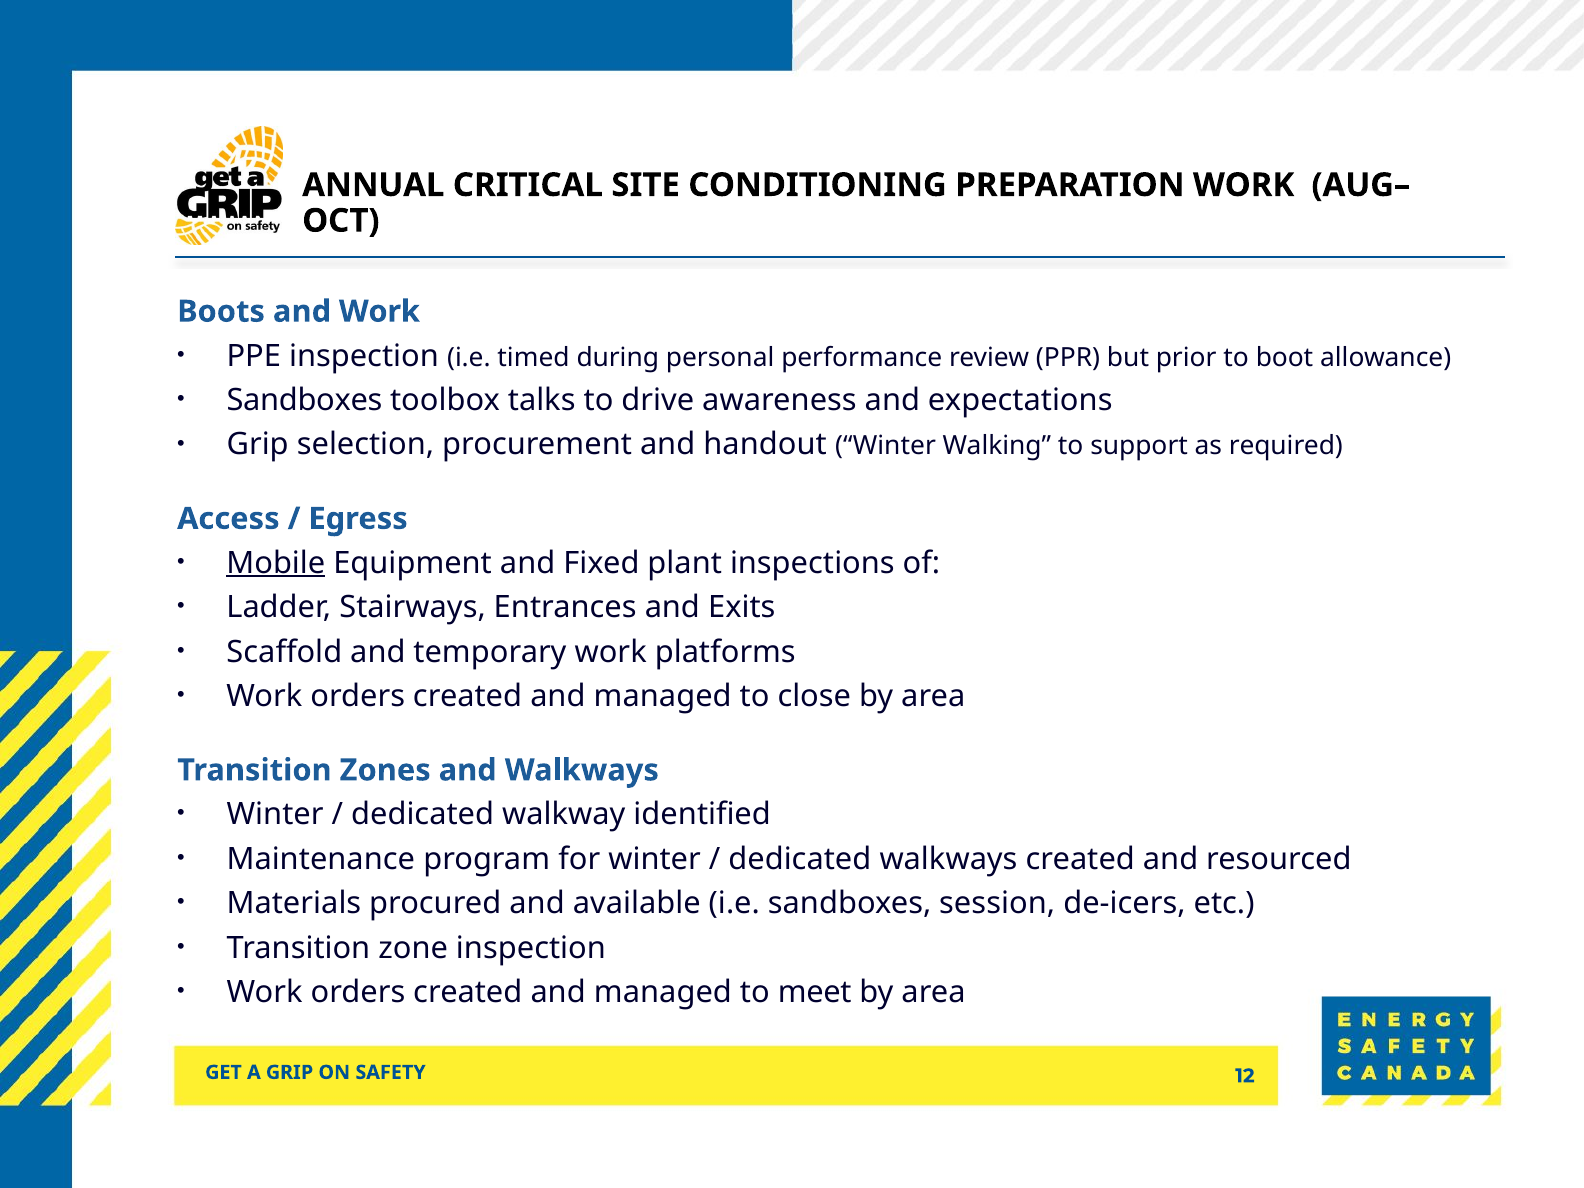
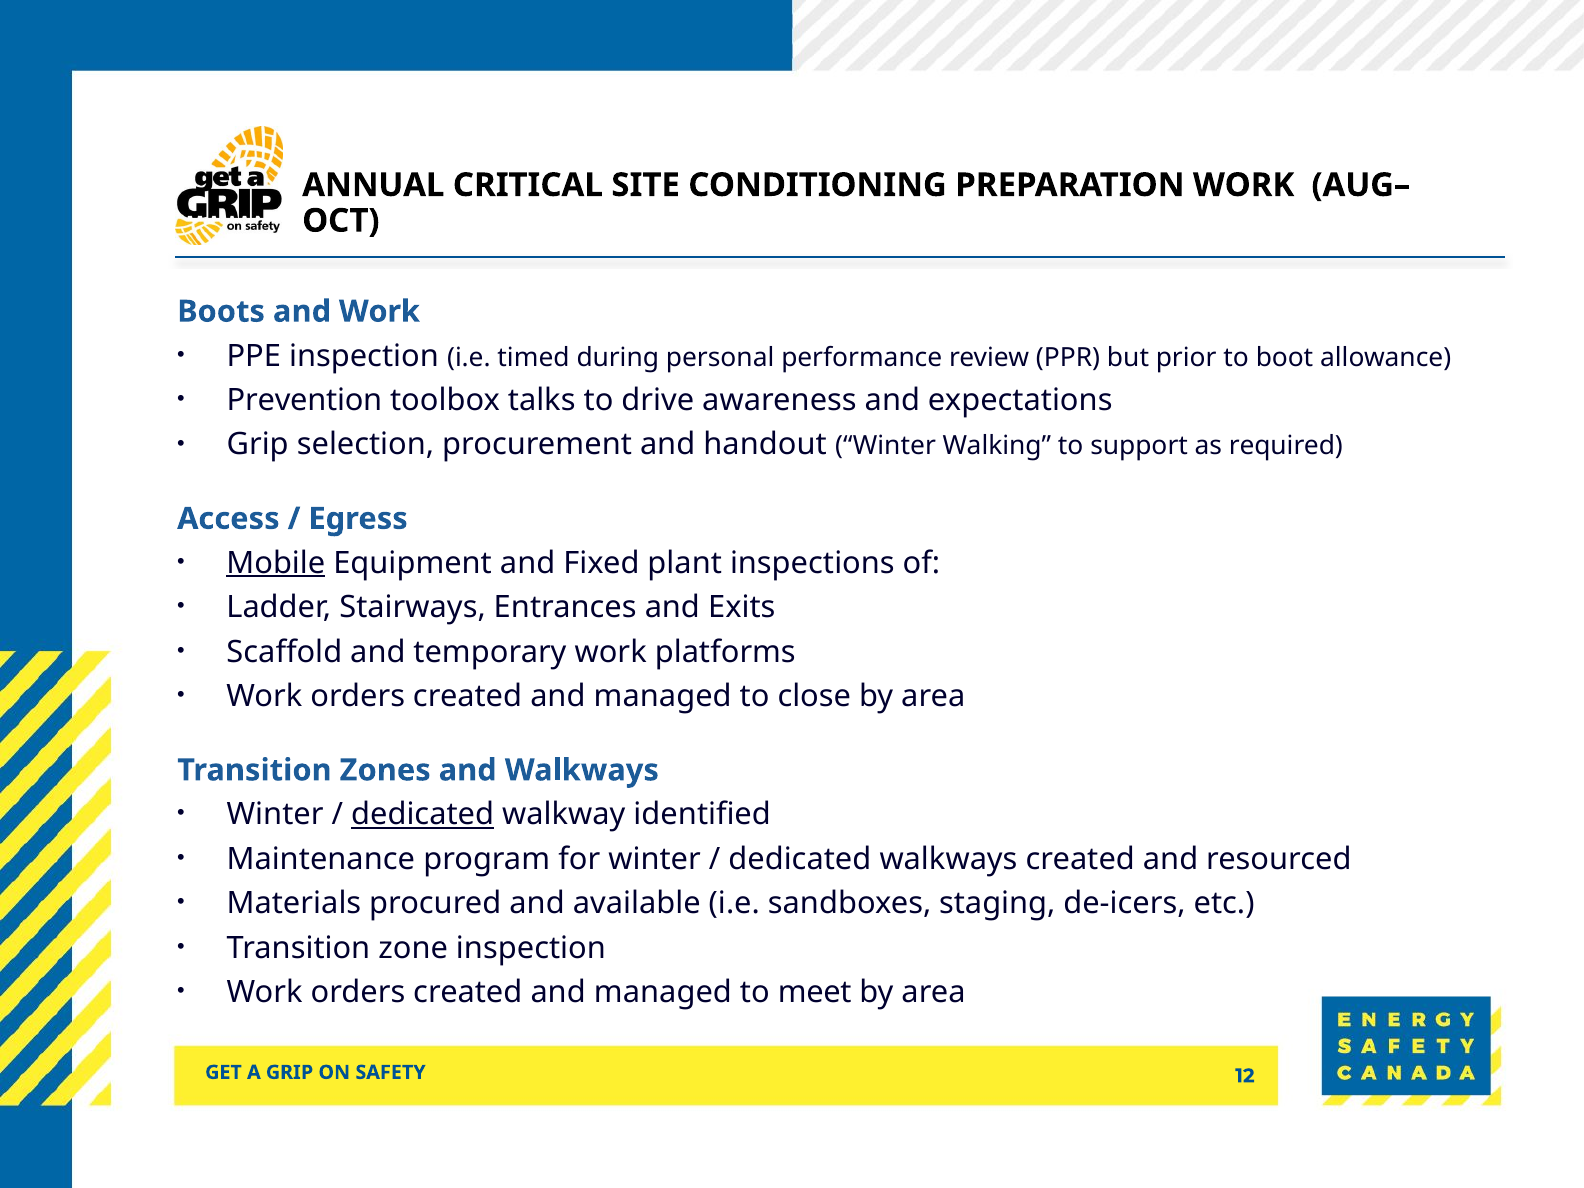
Sandboxes at (305, 400): Sandboxes -> Prevention
dedicated at (423, 815) underline: none -> present
session: session -> staging
